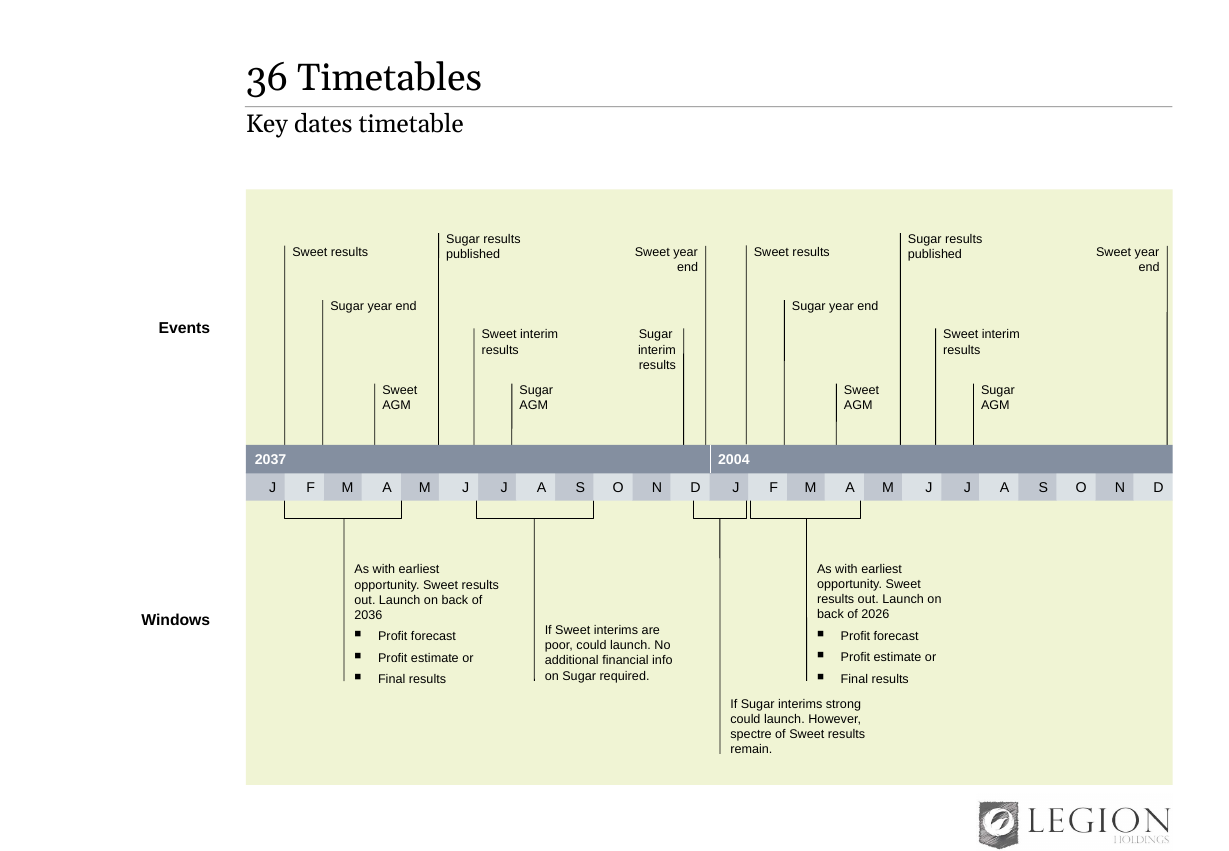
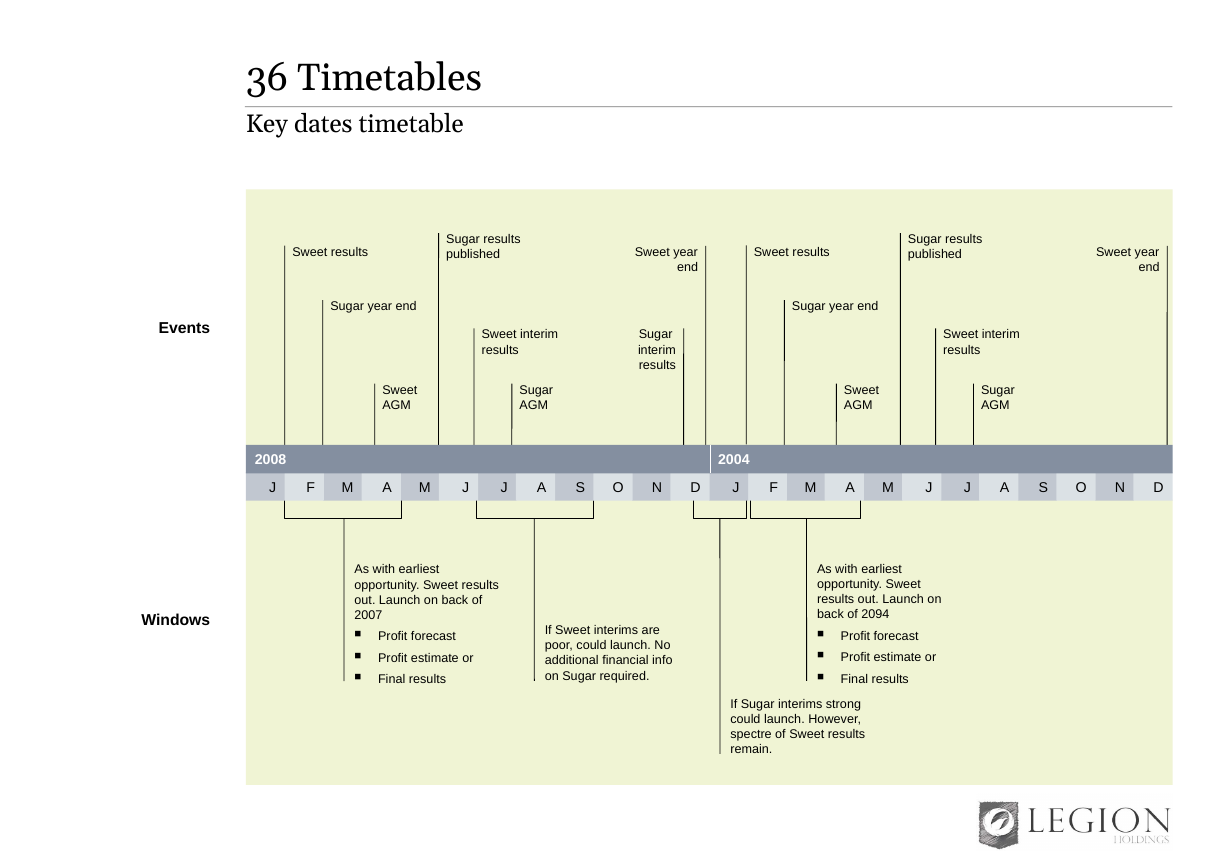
2037: 2037 -> 2008
2026: 2026 -> 2094
2036: 2036 -> 2007
